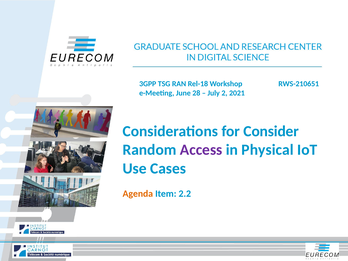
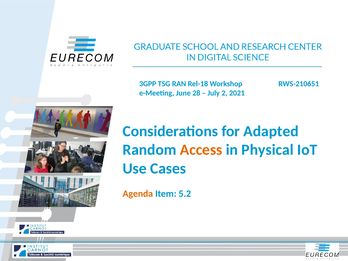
Consider: Consider -> Adapted
Access colour: purple -> orange
2.2: 2.2 -> 5.2
